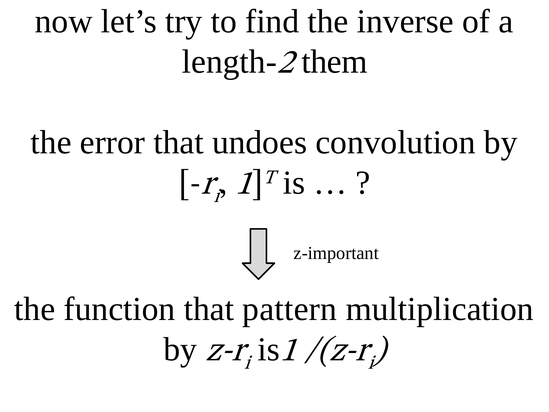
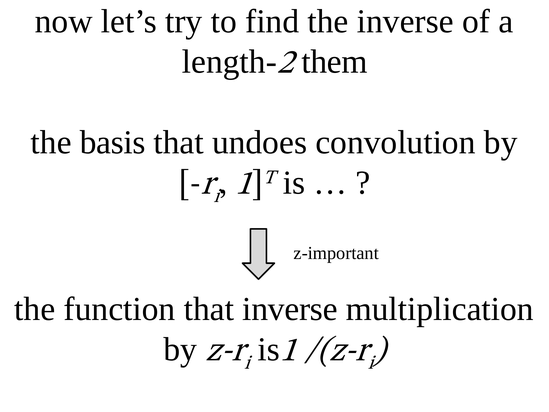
error: error -> basis
that pattern: pattern -> inverse
